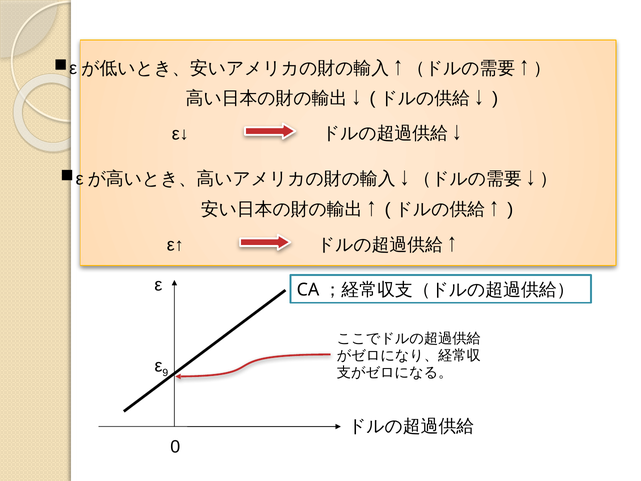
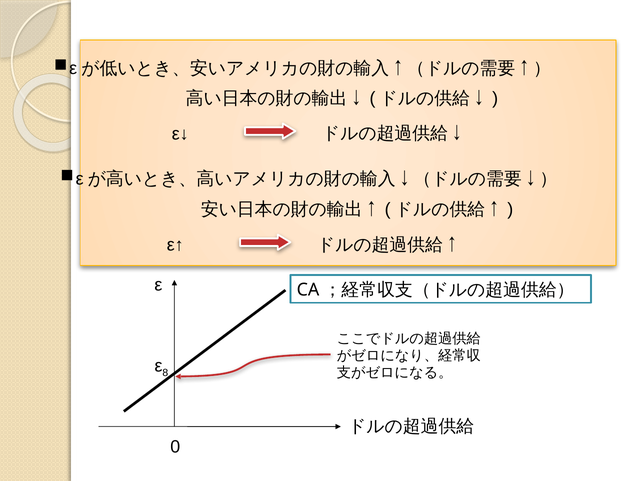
9: 9 -> 8
